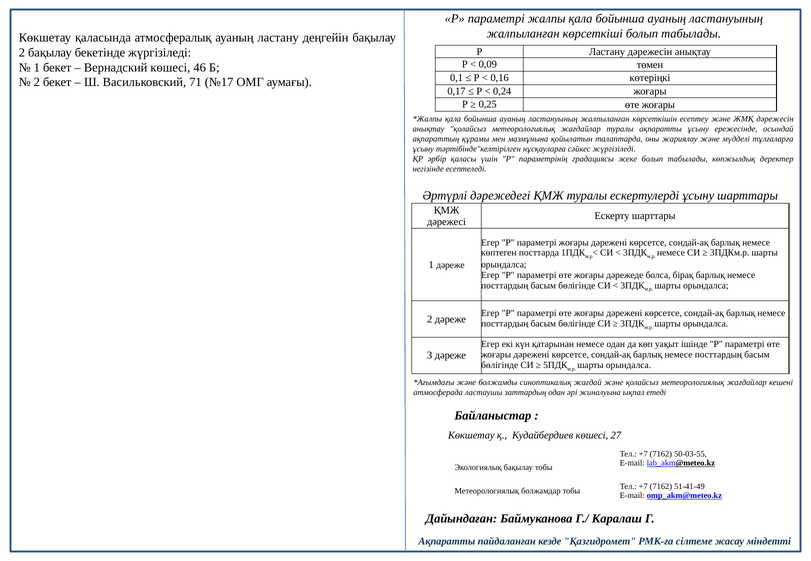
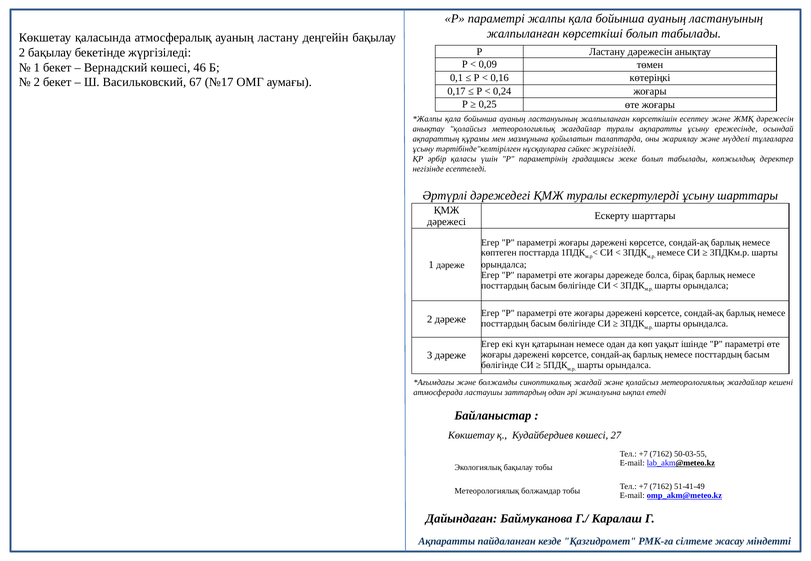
71: 71 -> 67
